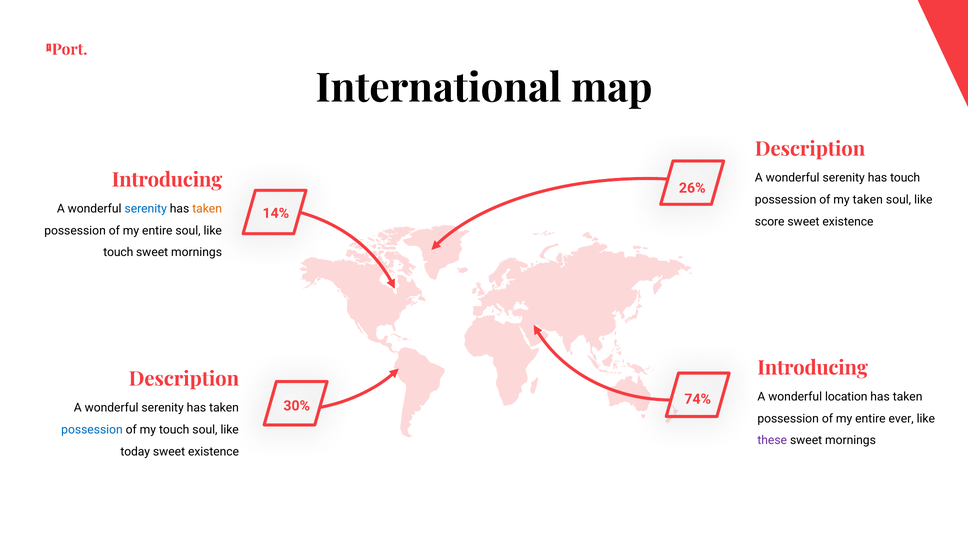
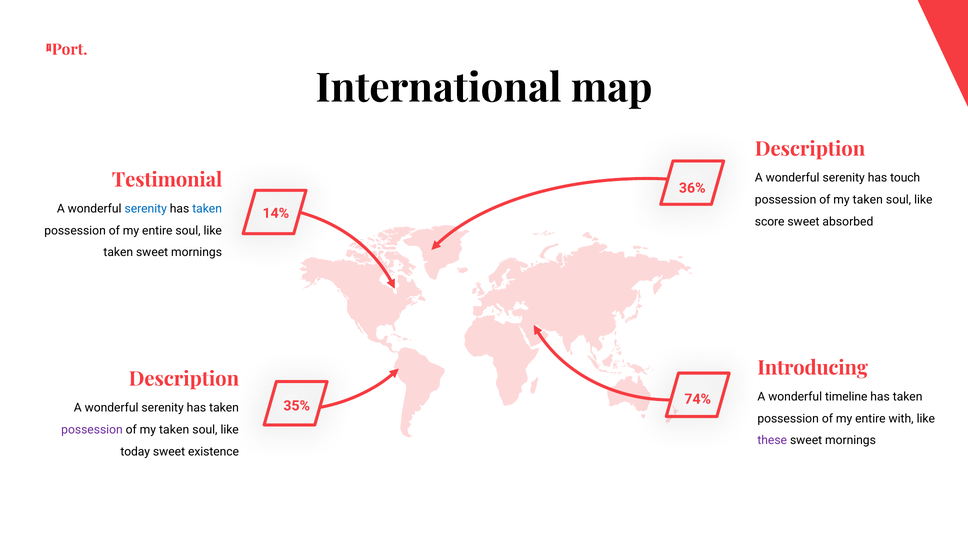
Introducing at (167, 180): Introducing -> Testimonial
26%: 26% -> 36%
taken at (207, 209) colour: orange -> blue
existence at (848, 221): existence -> absorbed
touch at (118, 252): touch -> taken
location: location -> timeline
30%: 30% -> 35%
ever: ever -> with
possession at (92, 429) colour: blue -> purple
touch at (174, 429): touch -> taken
